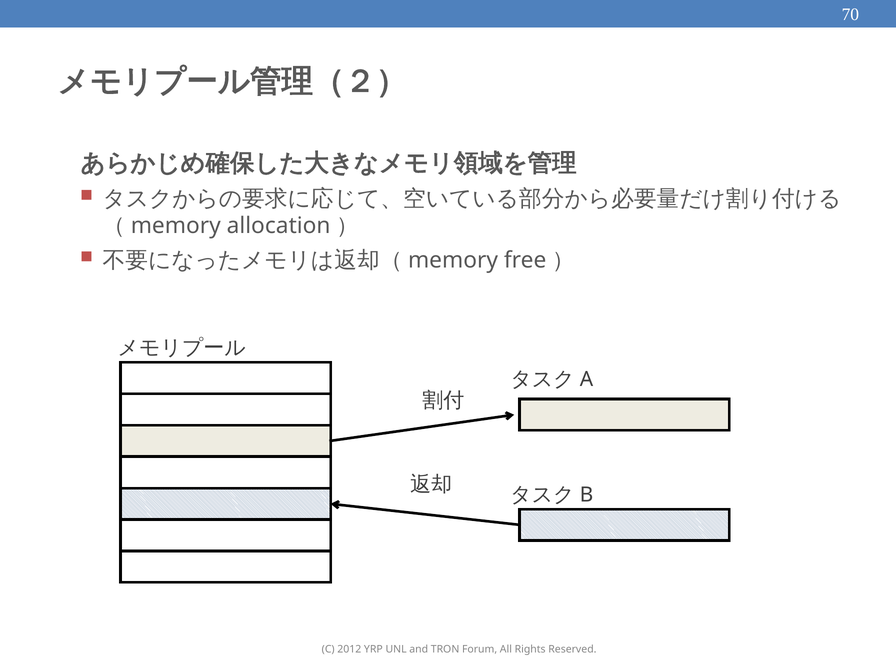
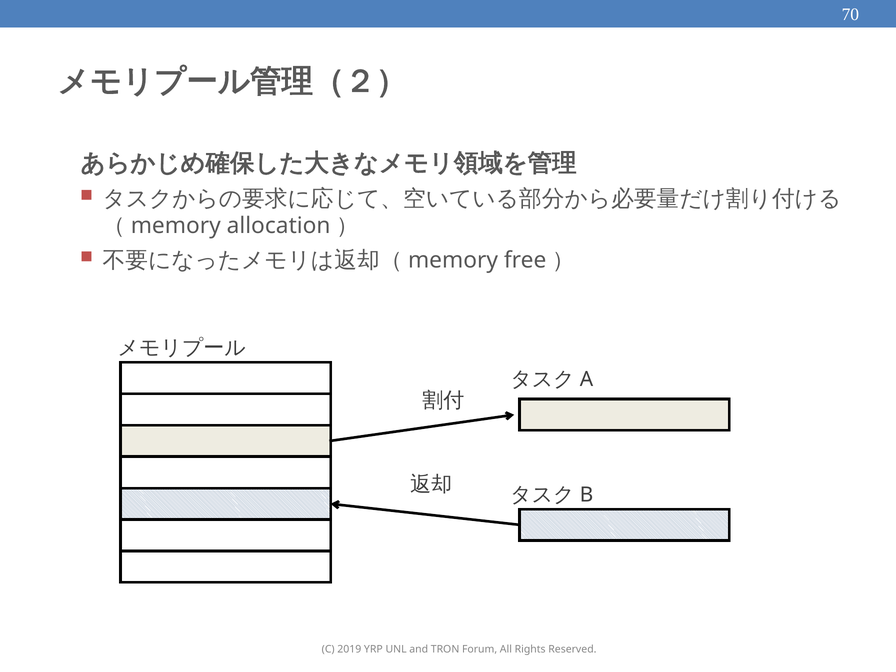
2012: 2012 -> 2019
